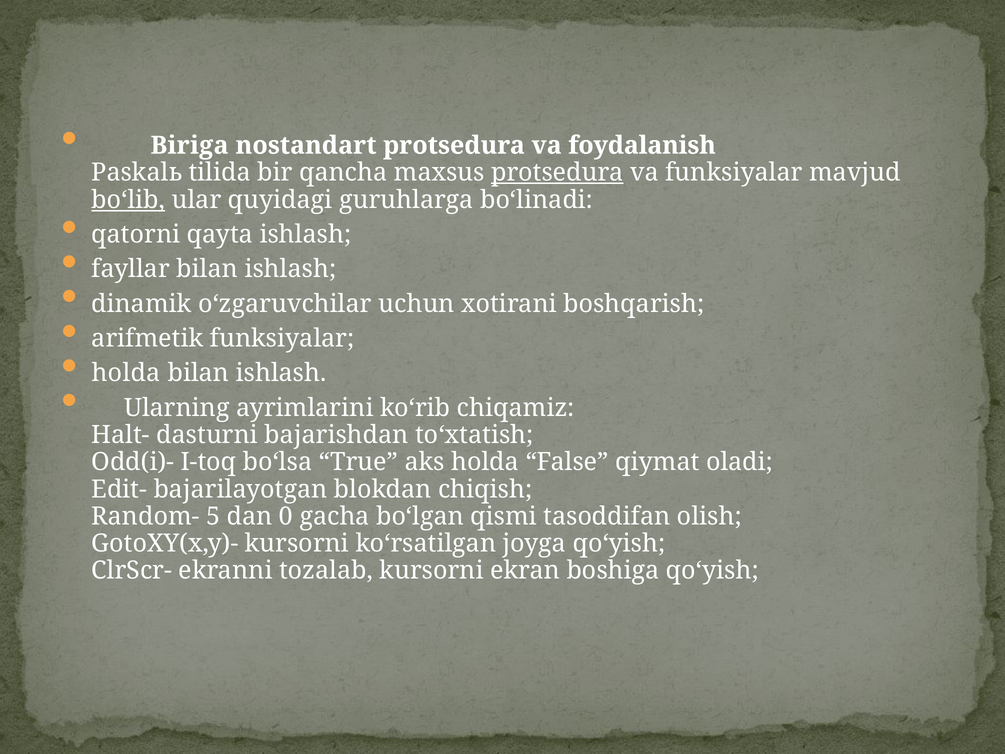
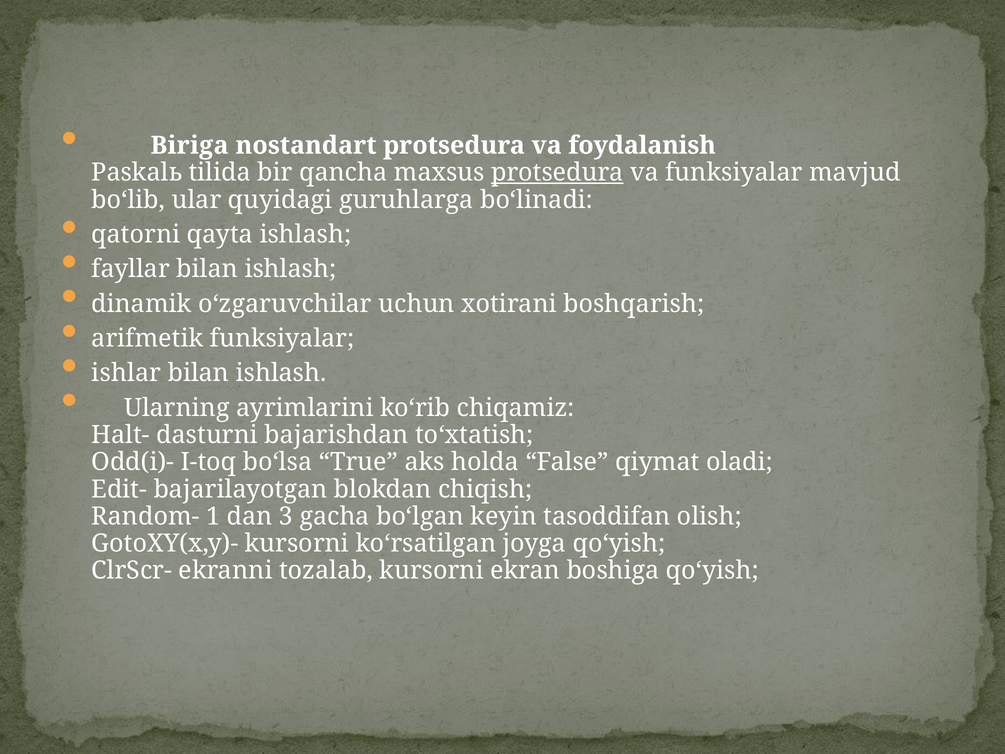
bo‘lib underline: present -> none
holda at (126, 373): holda -> ishlar
5: 5 -> 1
0: 0 -> 3
qismi: qismi -> keyin
